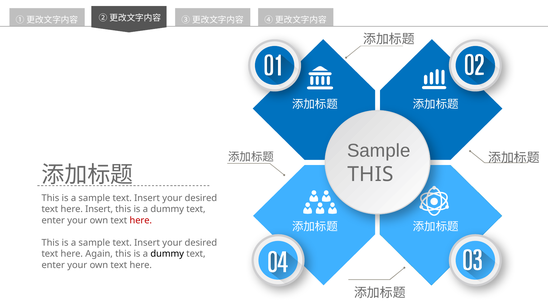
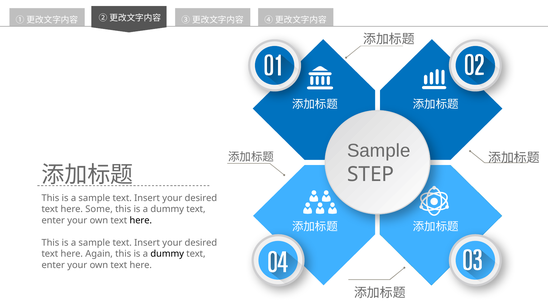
THIS at (371, 175): THIS -> STEP
here Insert: Insert -> Some
here at (141, 221) colour: red -> black
